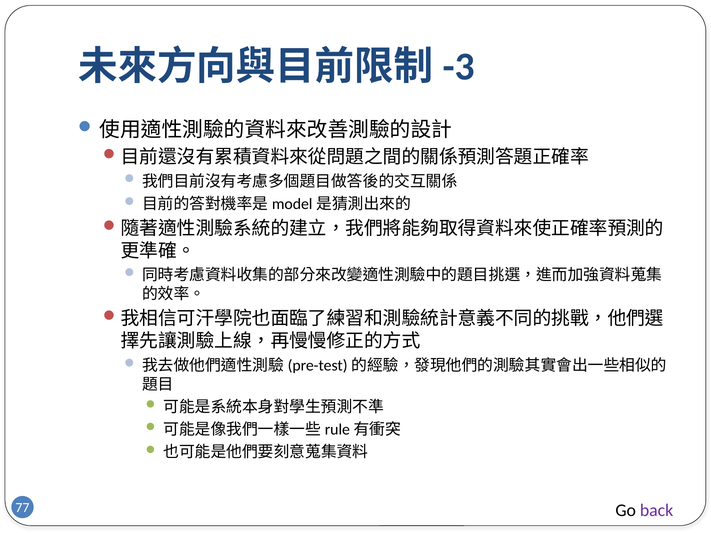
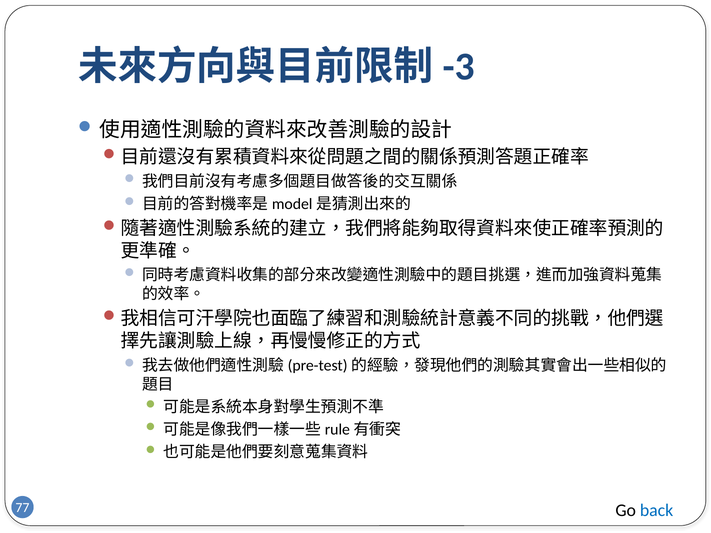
back colour: purple -> blue
